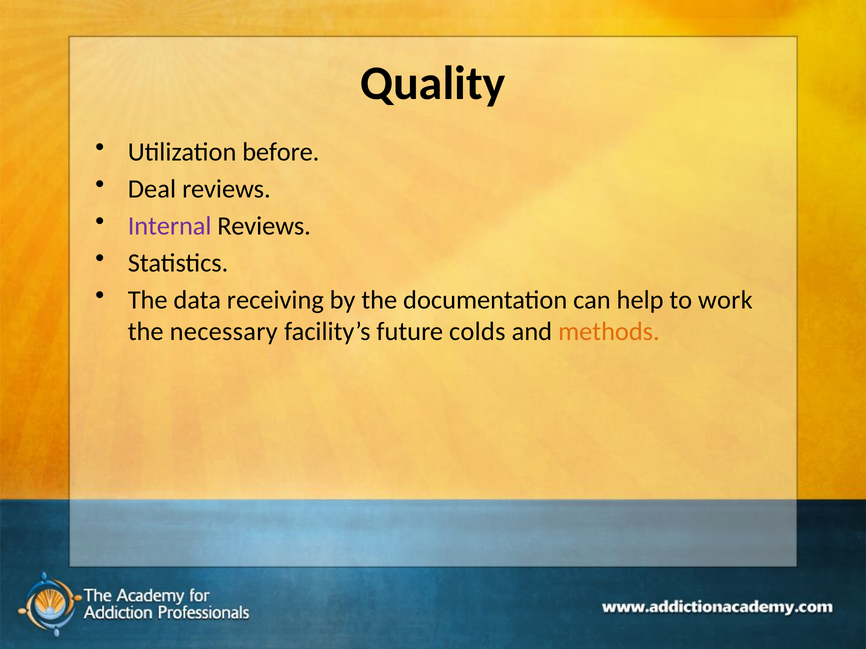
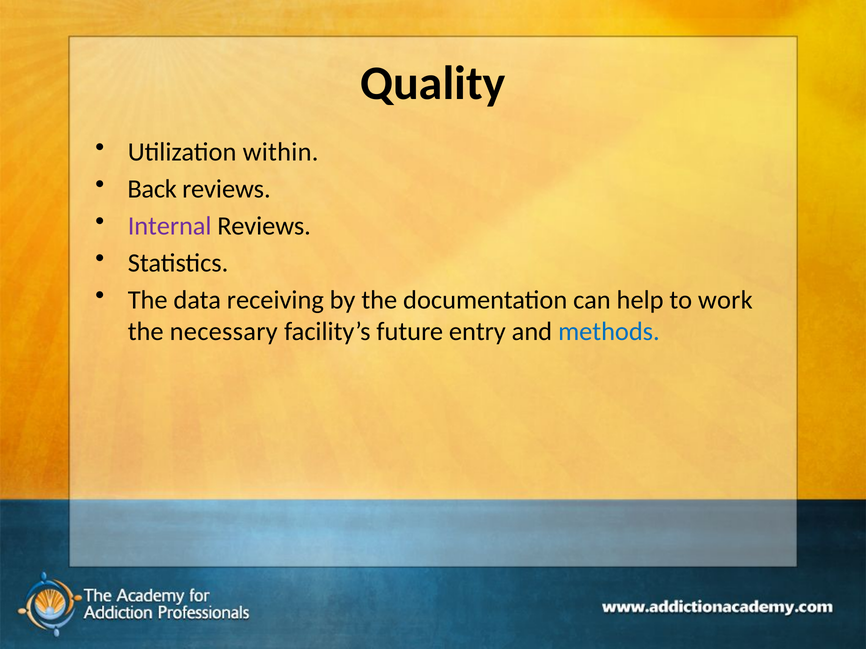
before: before -> within
Deal: Deal -> Back
colds: colds -> entry
methods colour: orange -> blue
